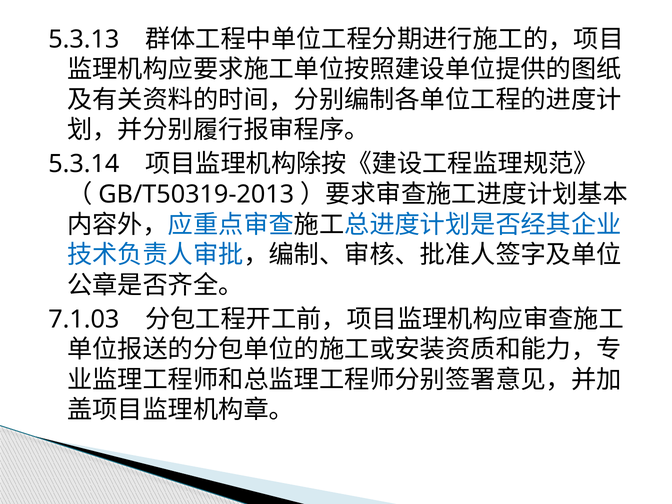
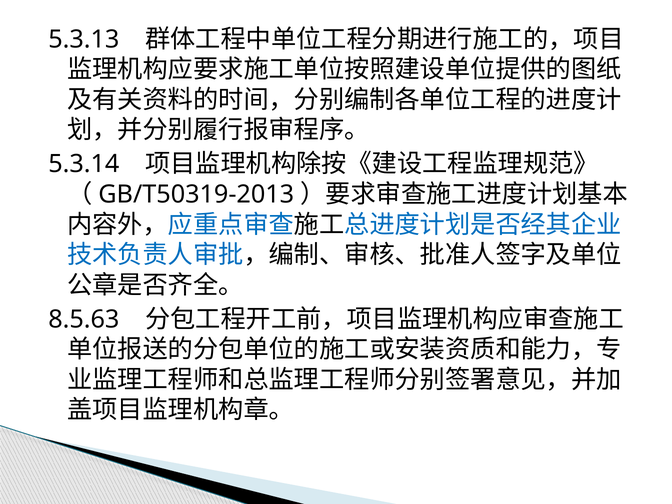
7.1.03: 7.1.03 -> 8.5.63
